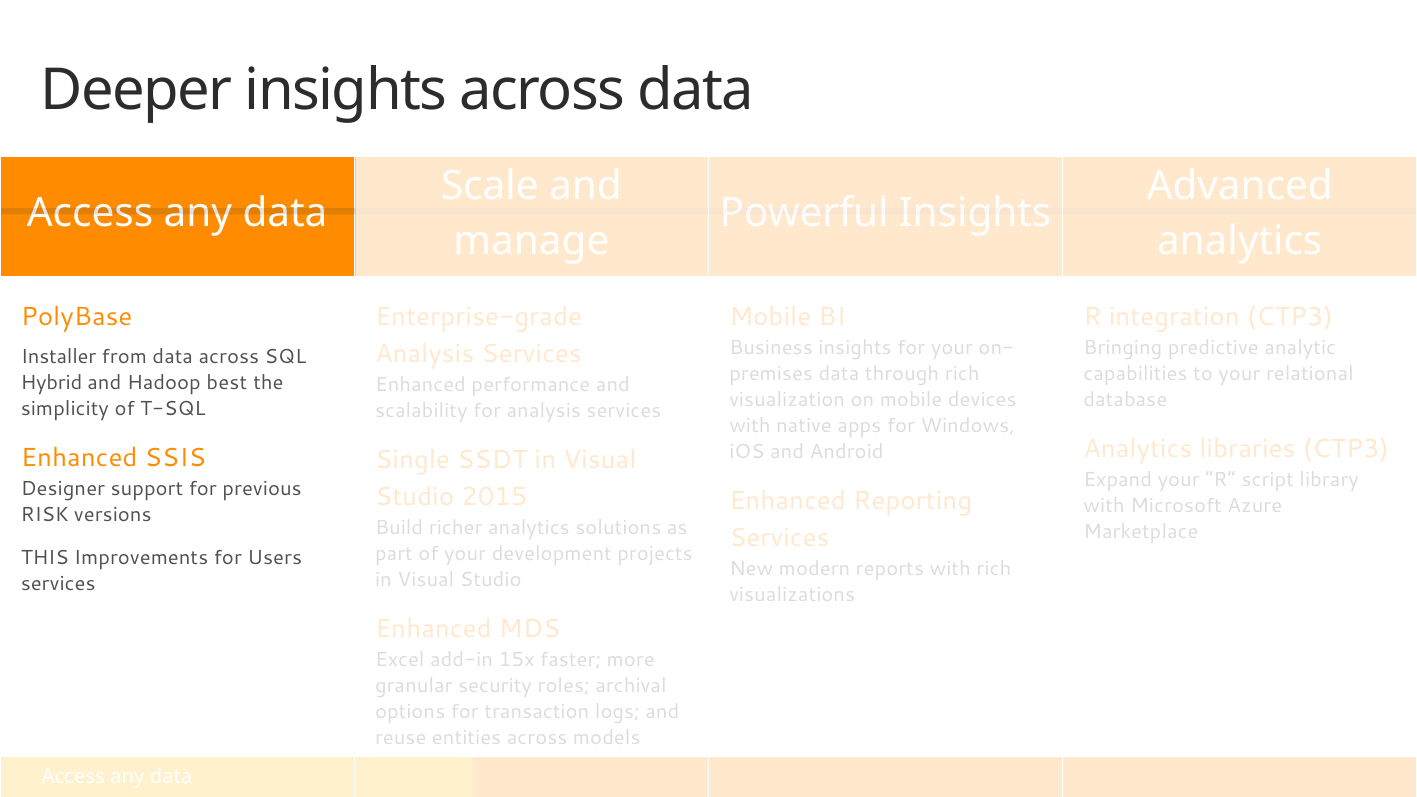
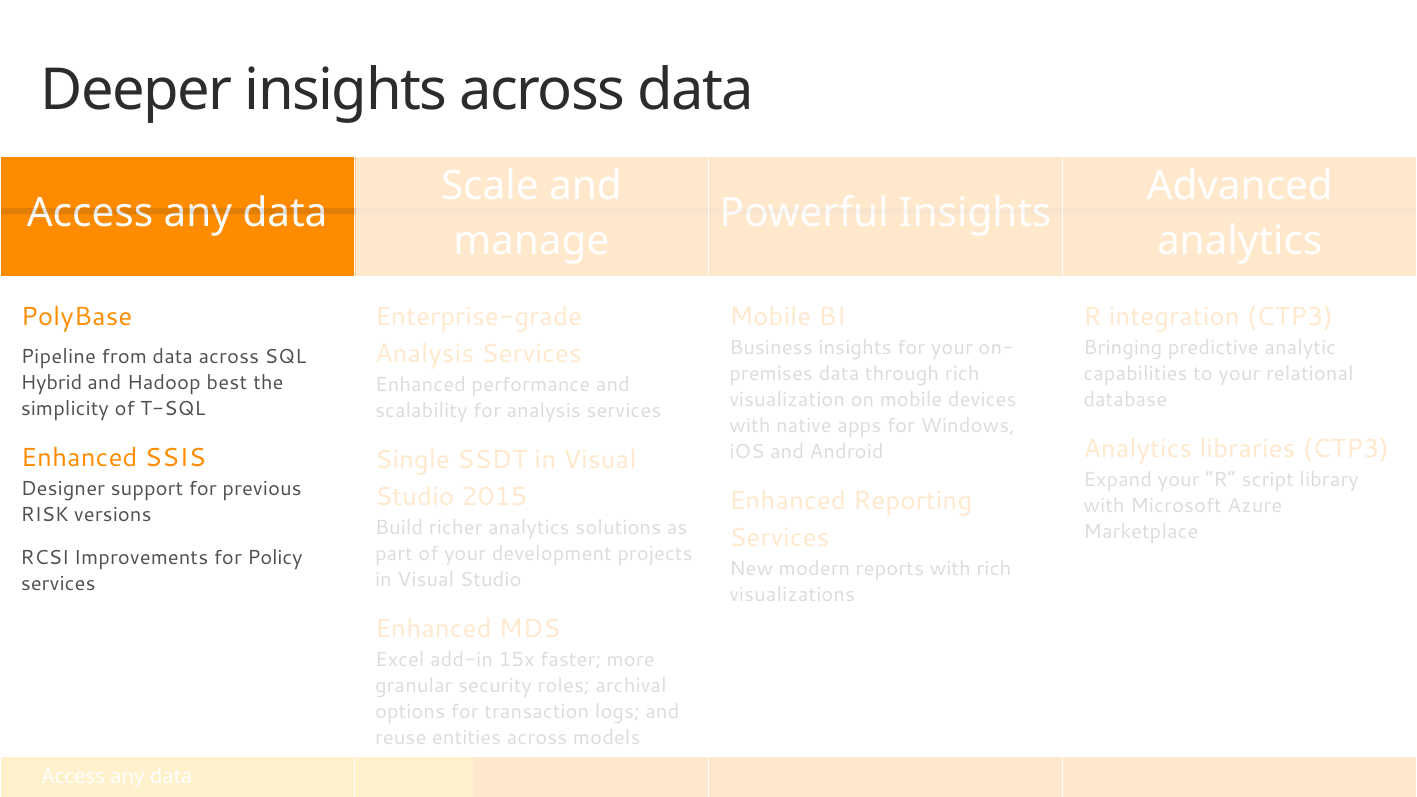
Installer: Installer -> Pipeline
THIS: THIS -> RCSI
Users: Users -> Policy
